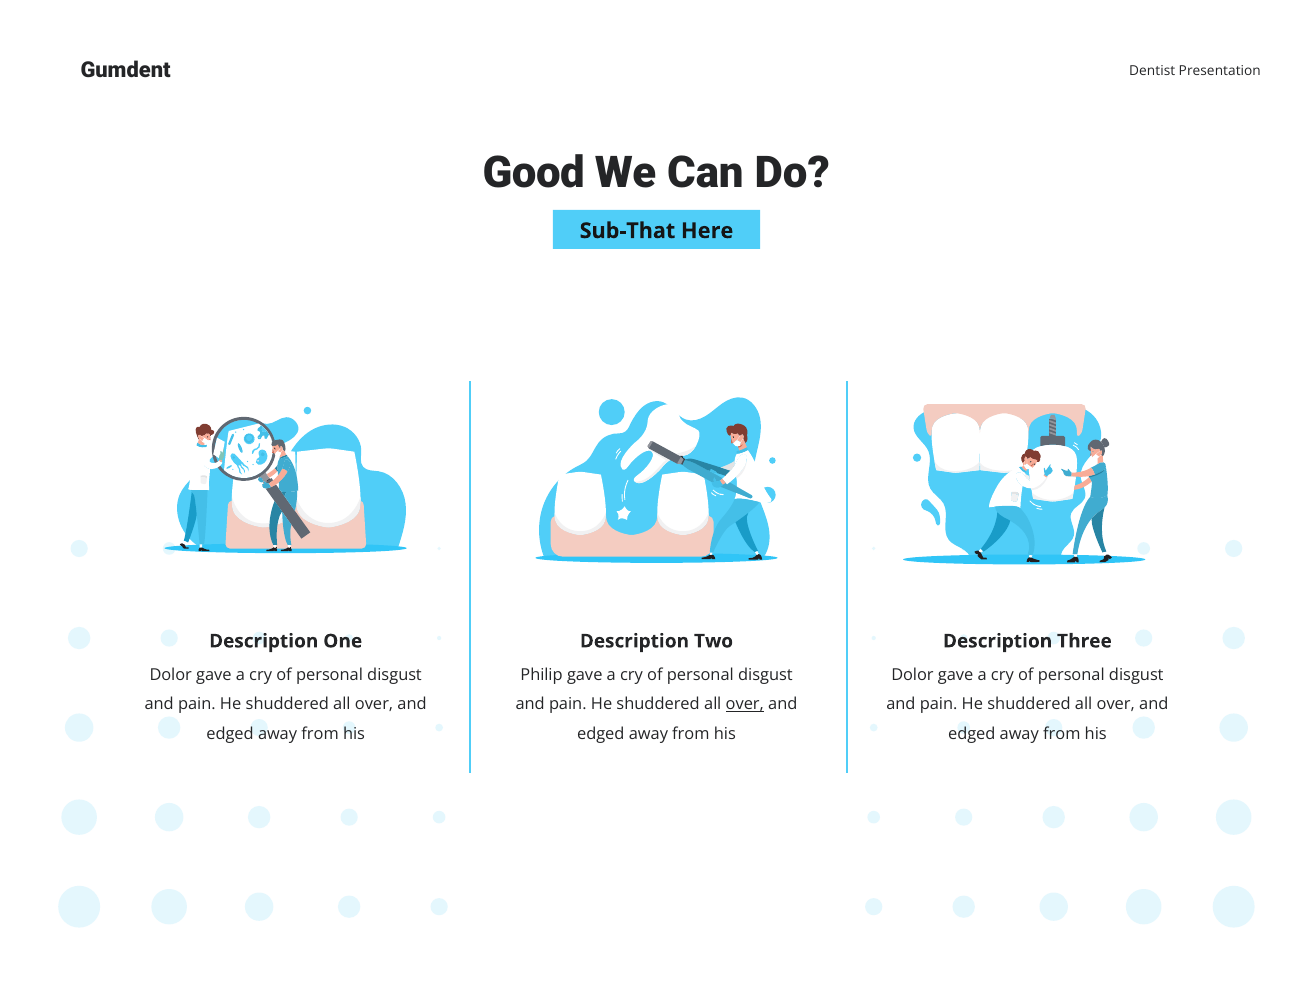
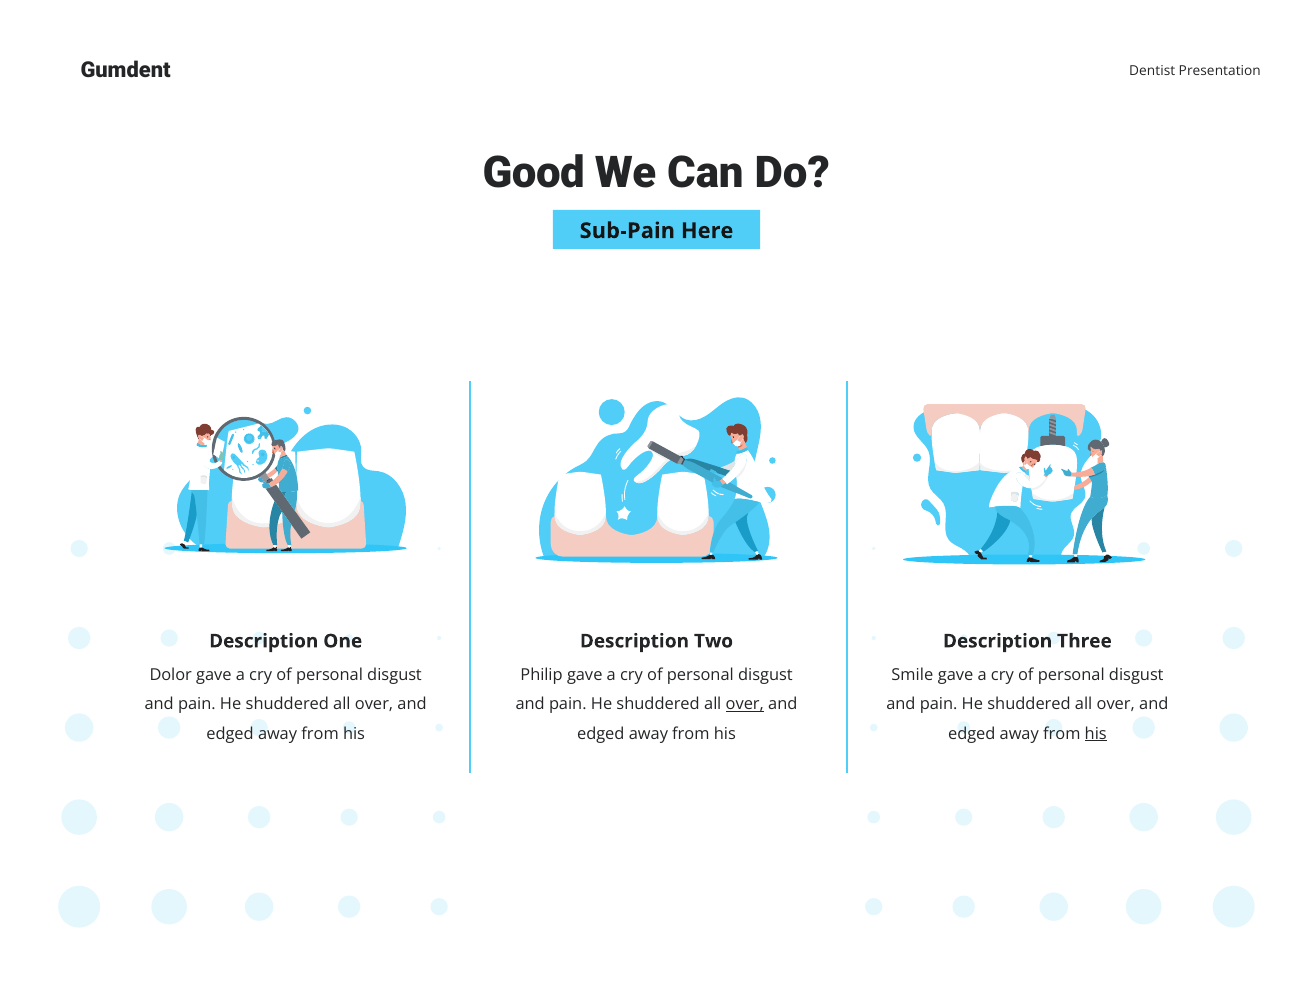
Sub-That: Sub-That -> Sub-Pain
Dolor at (912, 675): Dolor -> Smile
his at (1096, 734) underline: none -> present
